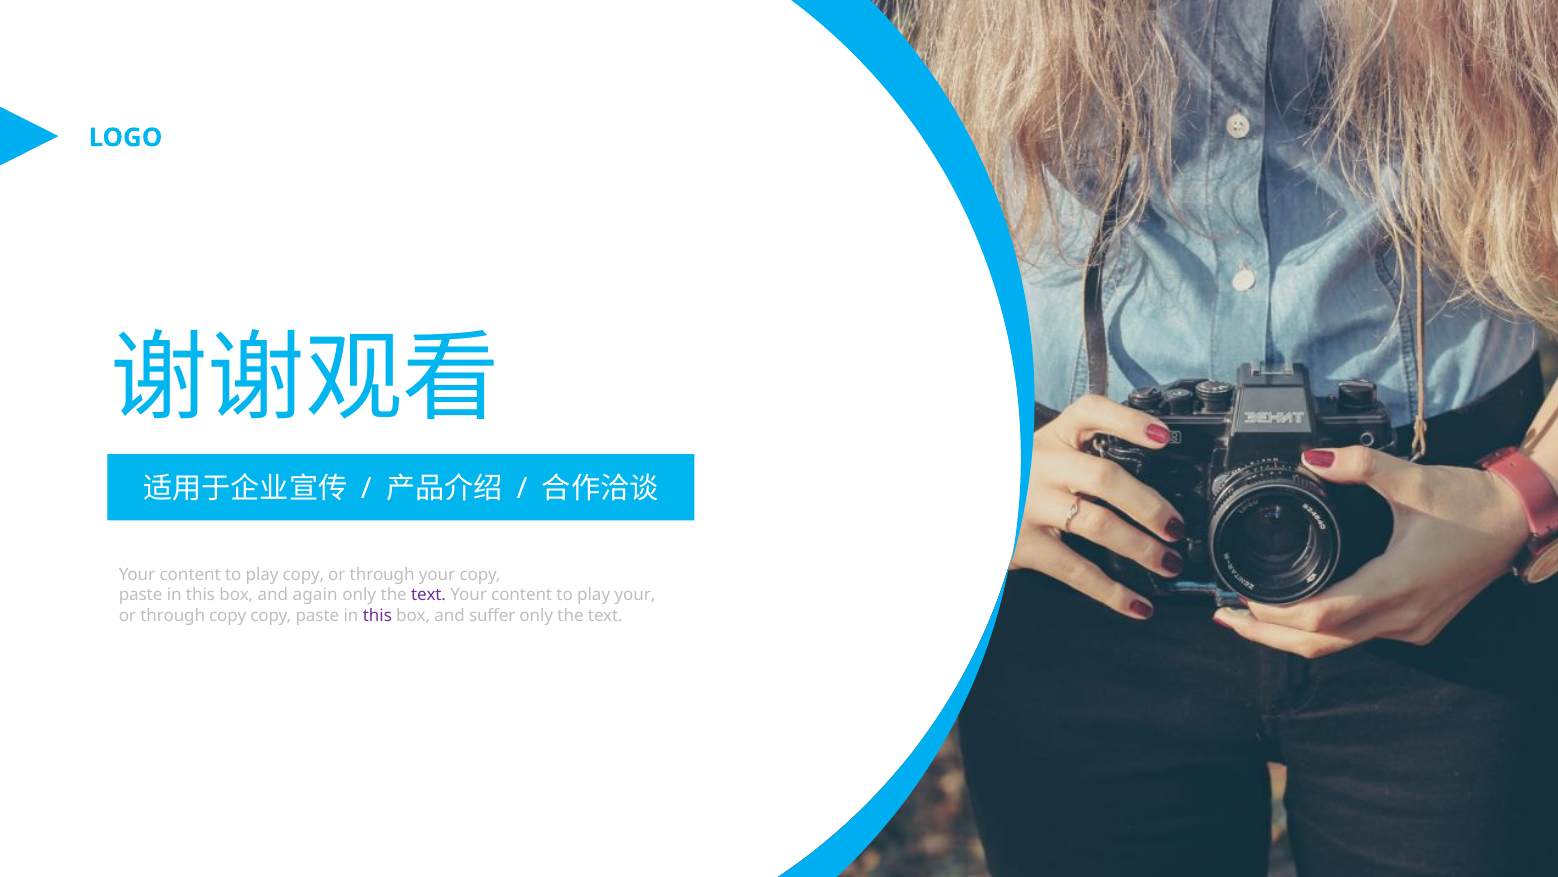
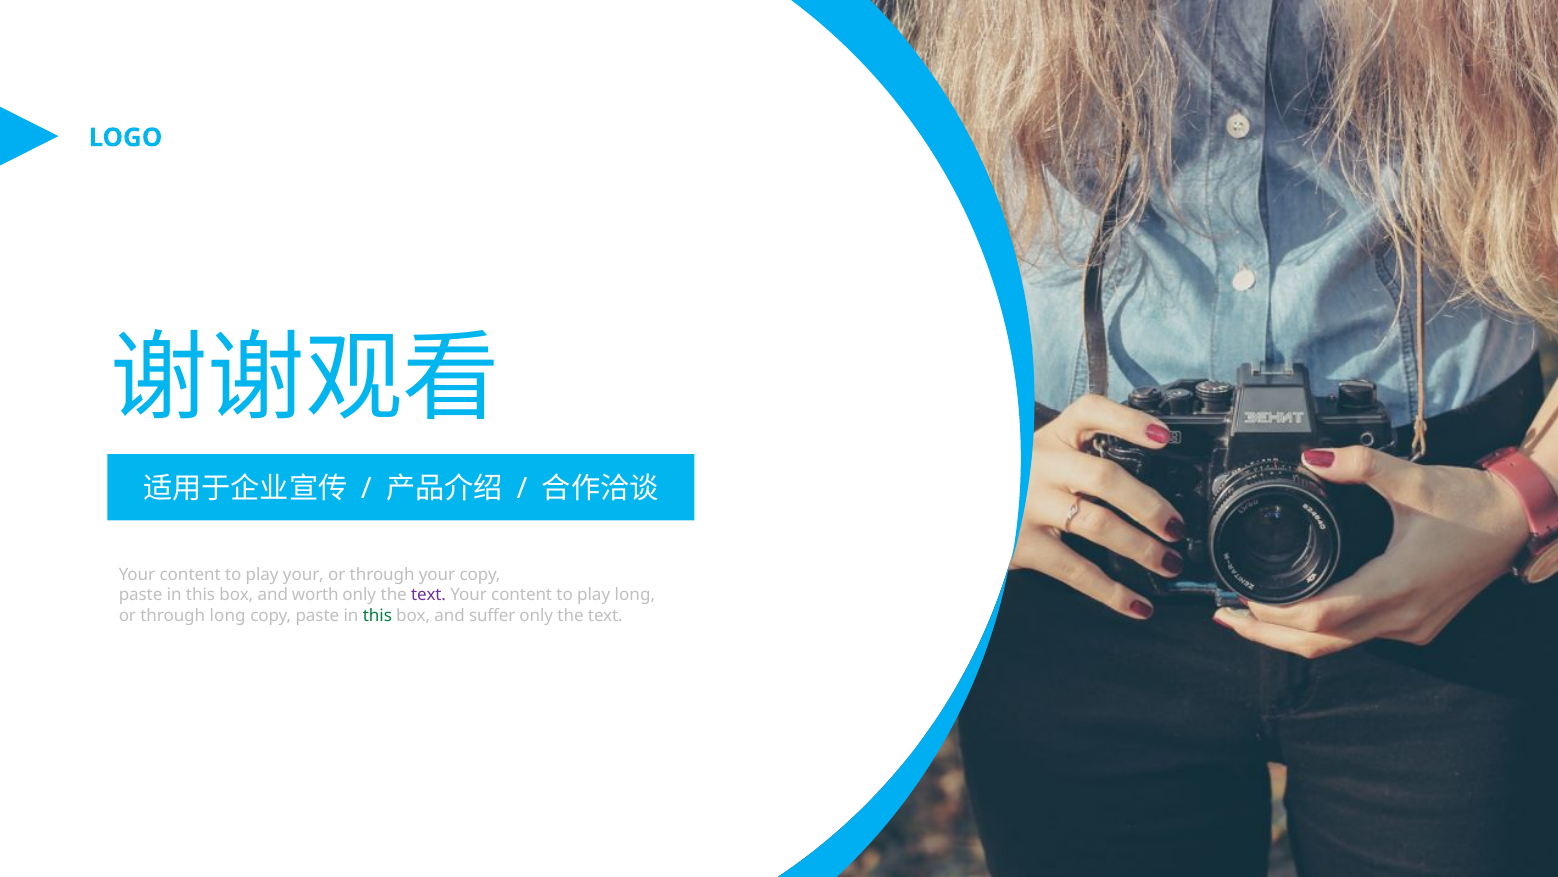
play copy: copy -> your
again: again -> worth
play your: your -> long
through copy: copy -> long
this at (377, 615) colour: purple -> green
